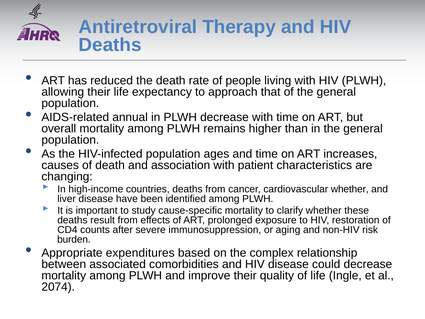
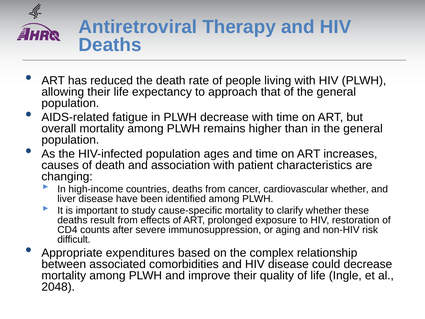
annual: annual -> fatigue
burden: burden -> difficult
2074: 2074 -> 2048
